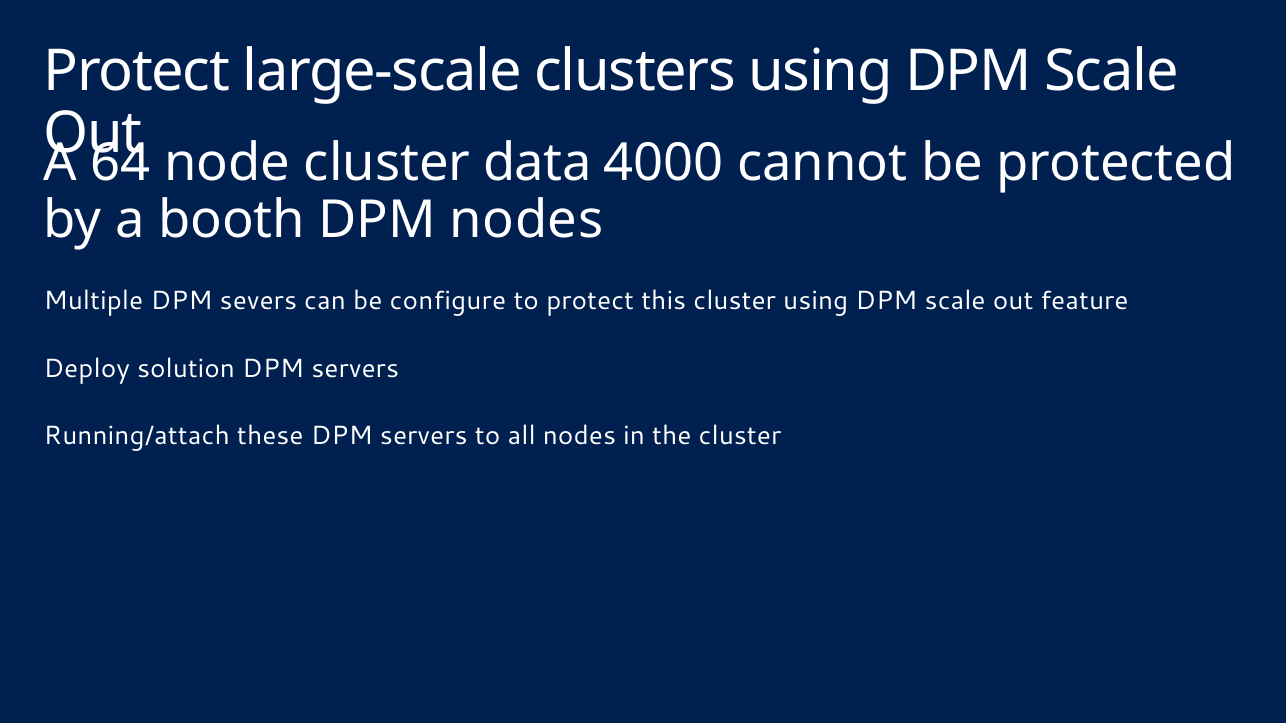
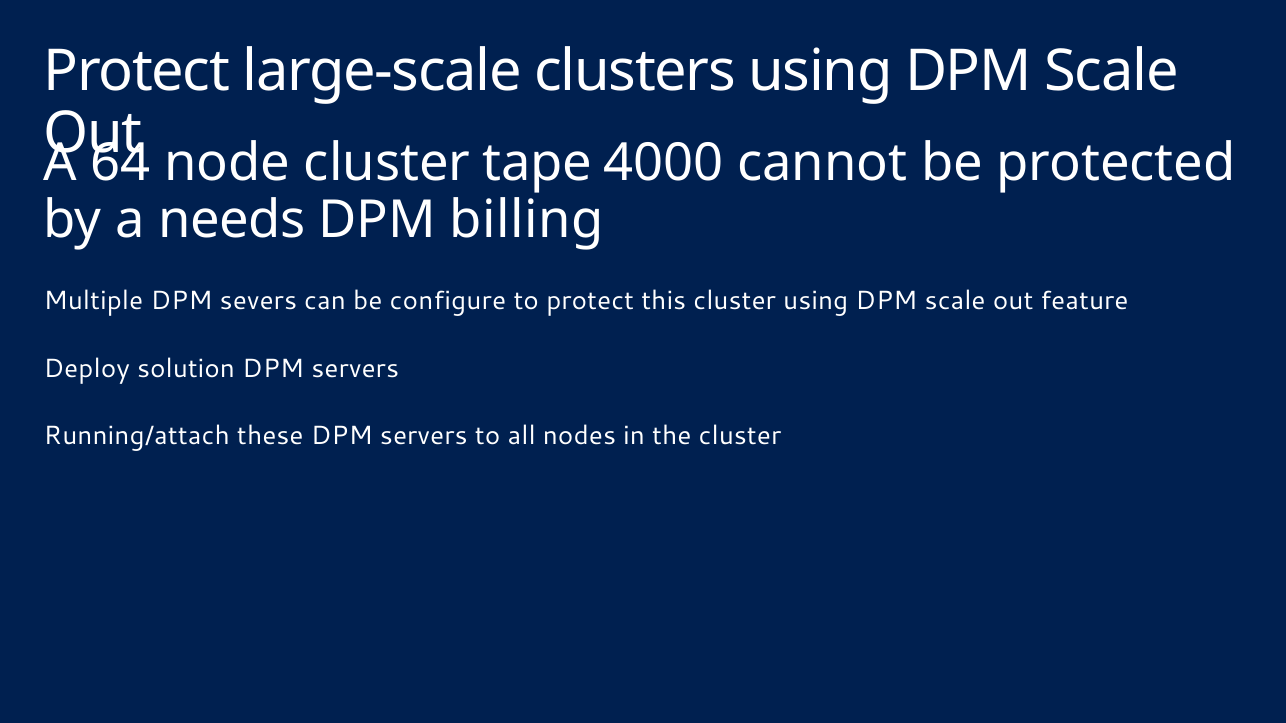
data: data -> tape
booth: booth -> needs
DPM nodes: nodes -> billing
